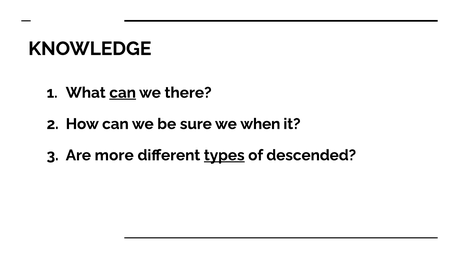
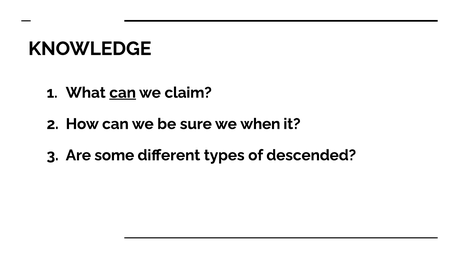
there: there -> claim
more: more -> some
types underline: present -> none
